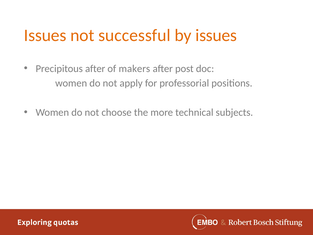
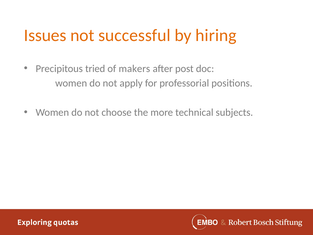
by issues: issues -> hiring
Precipitous after: after -> tried
